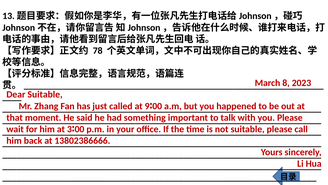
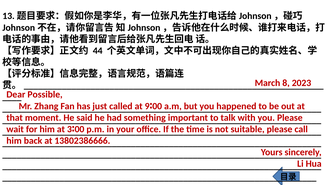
78: 78 -> 44
Suitable at (45, 94): Suitable -> Possible
